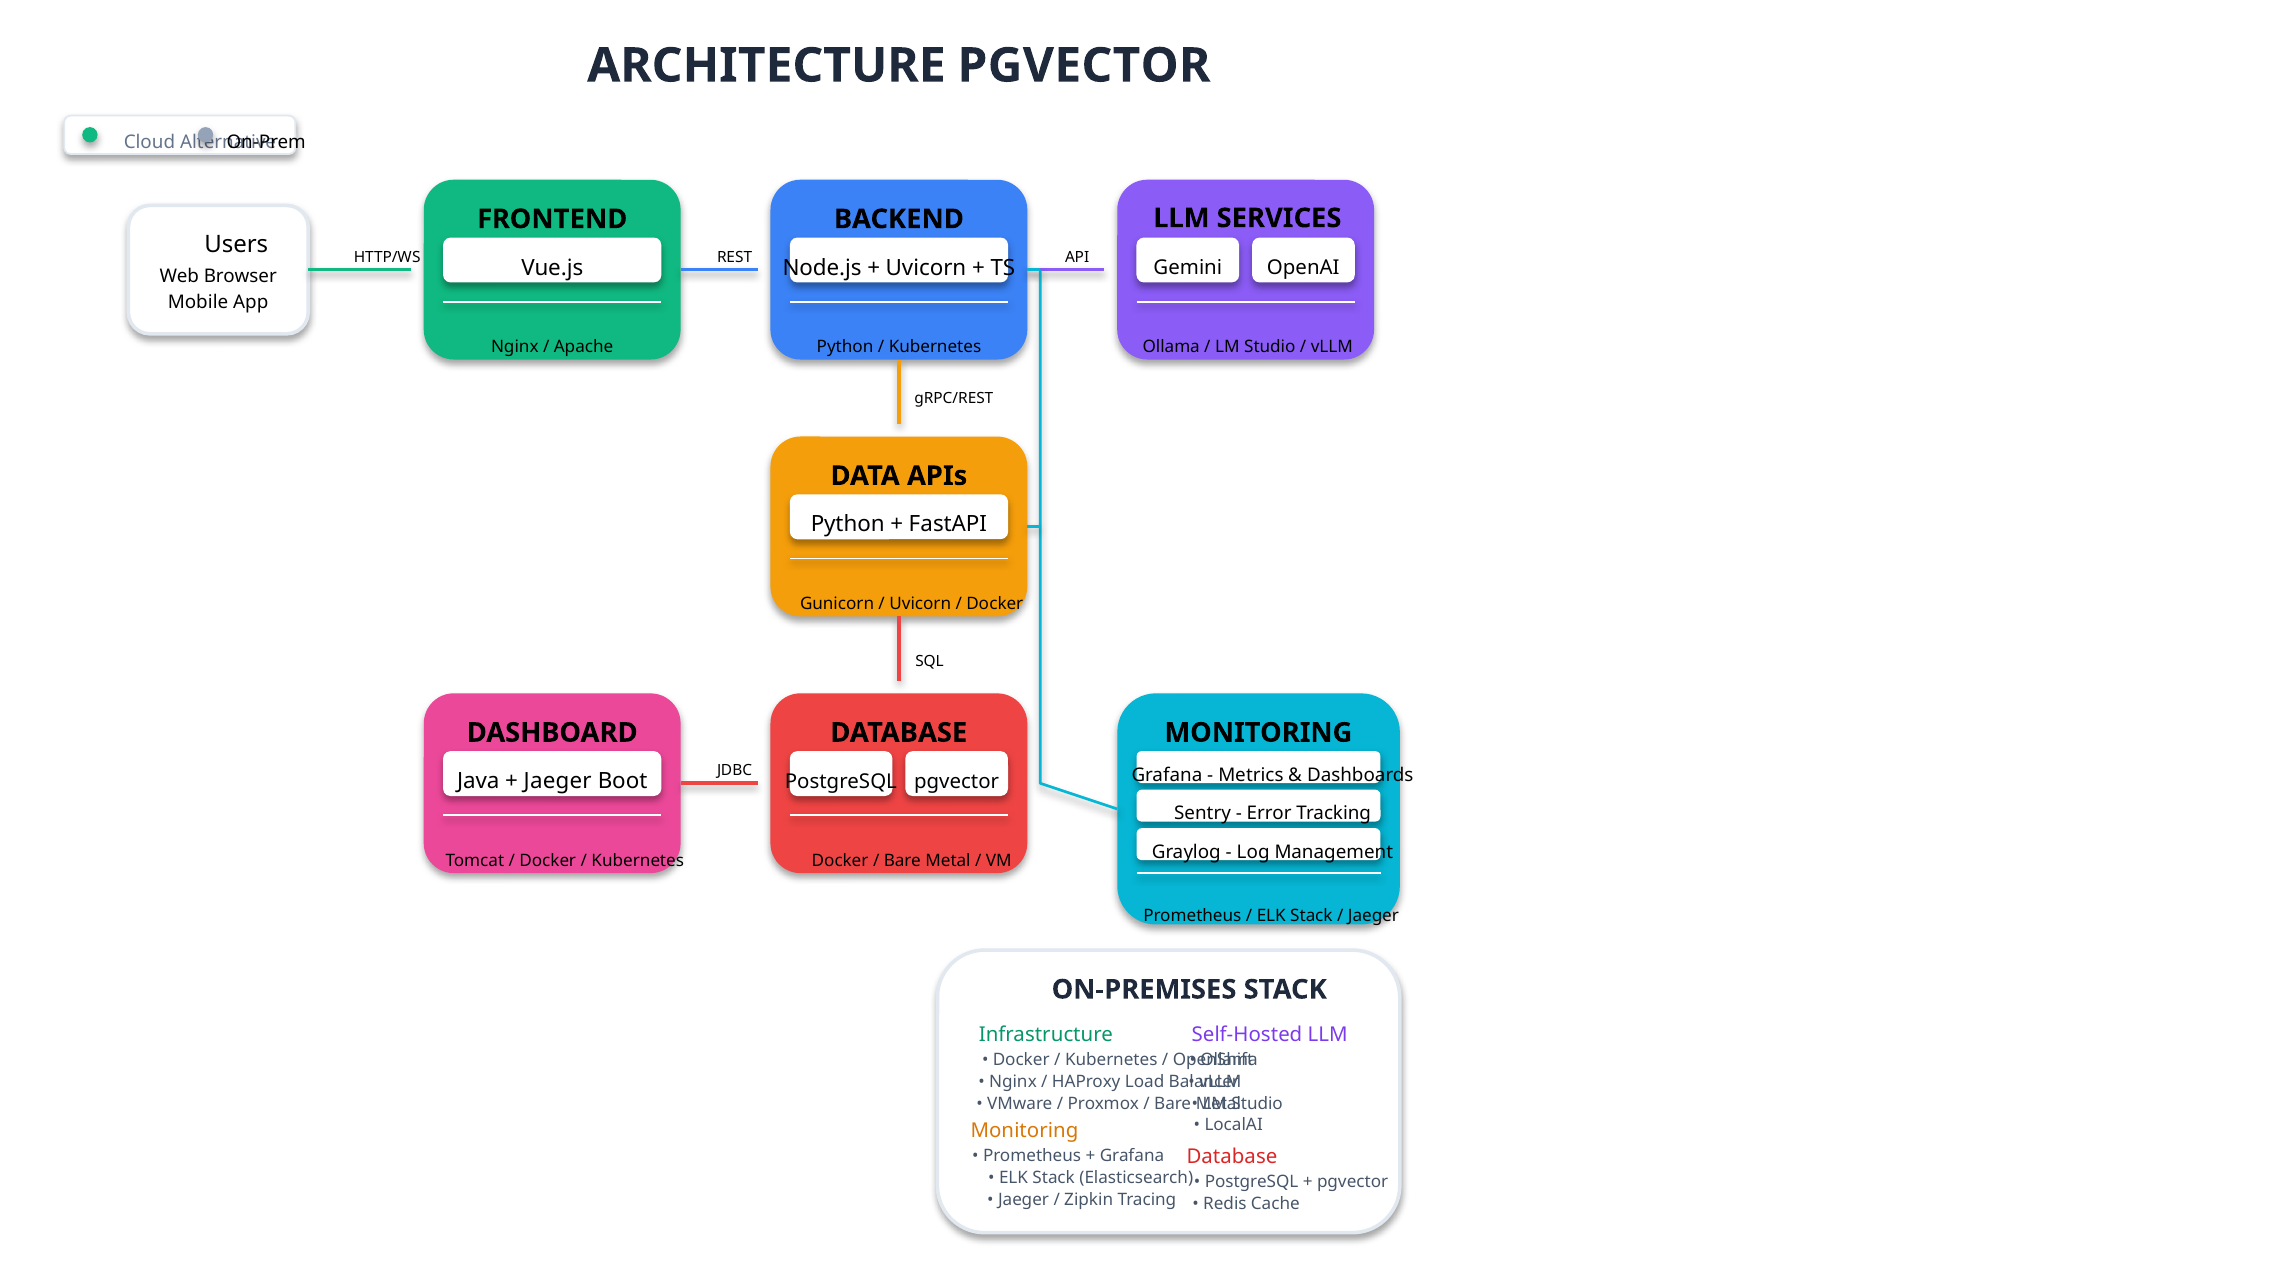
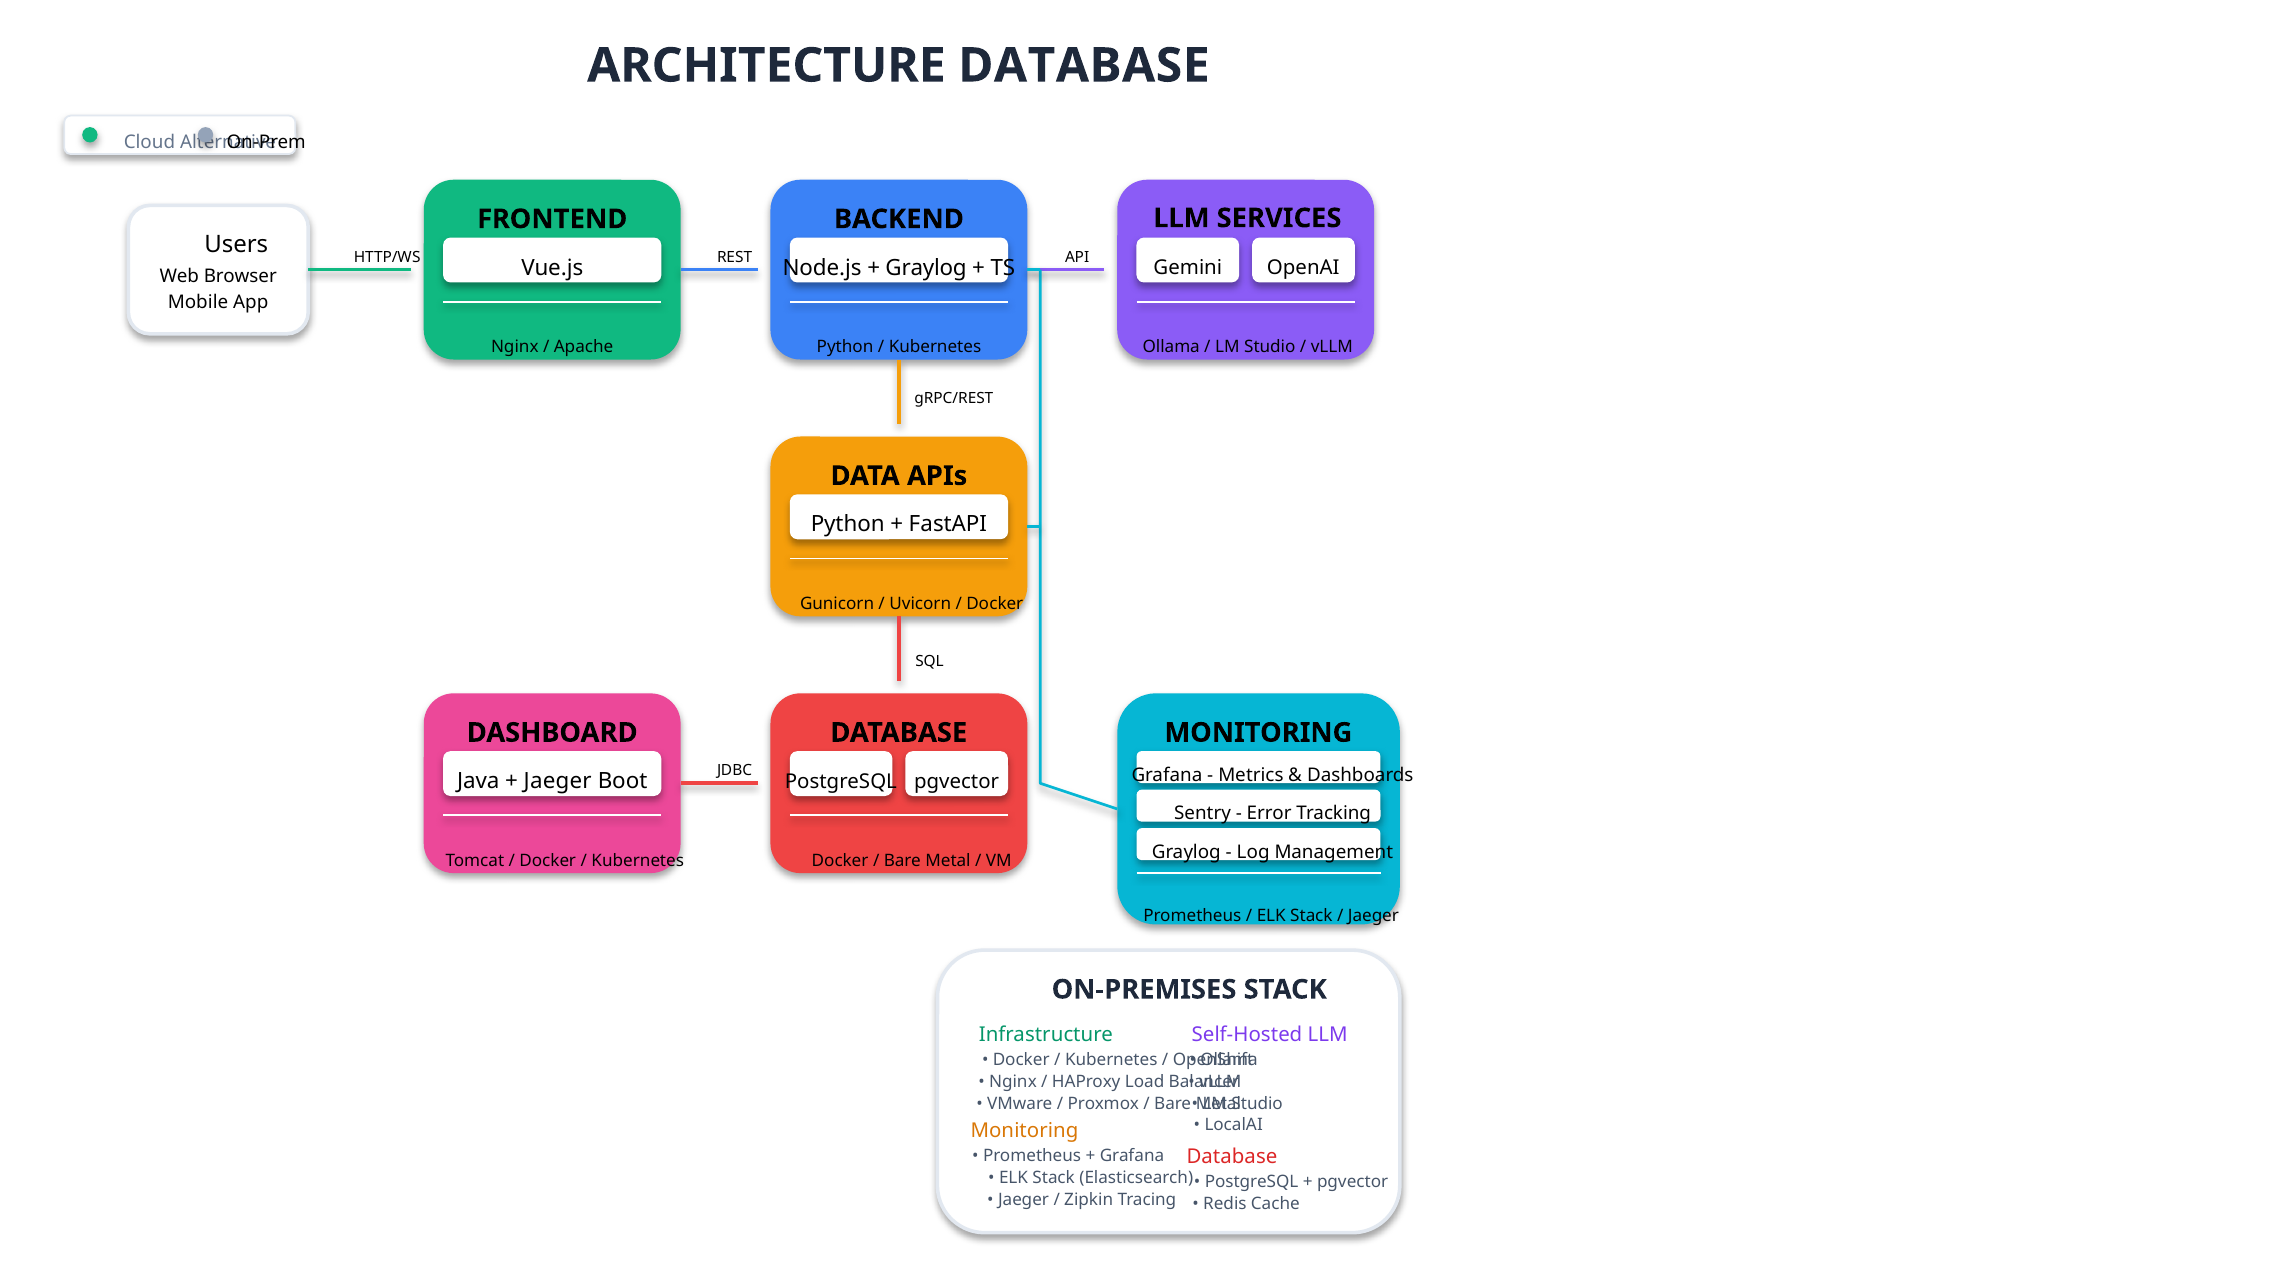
ARCHITECTURE PGVECTOR: PGVECTOR -> DATABASE
Uvicorn at (926, 268): Uvicorn -> Graylog
